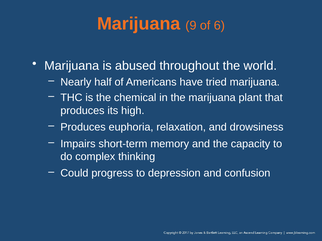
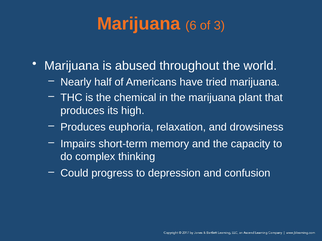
9: 9 -> 6
6: 6 -> 3
